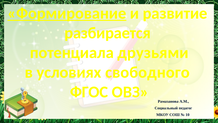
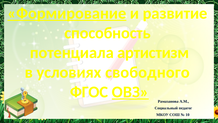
разбирается: разбирается -> способность
друзьями: друзьями -> артистизм
ОВЗ underline: none -> present
